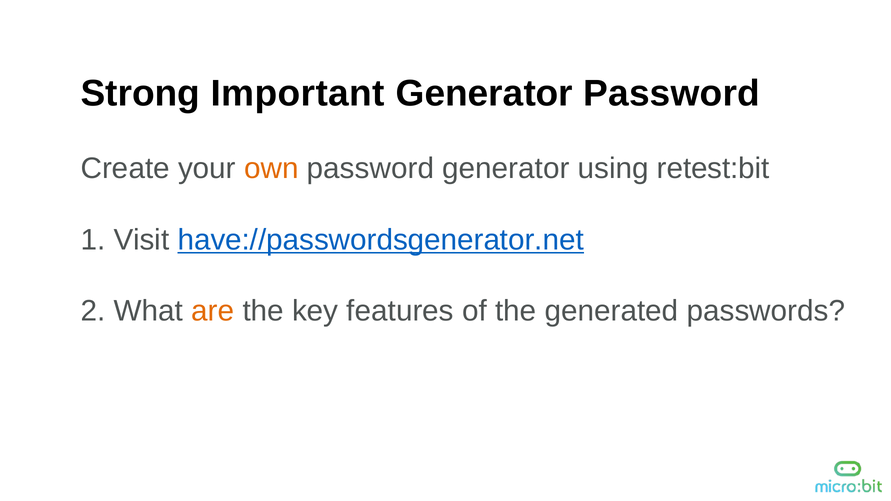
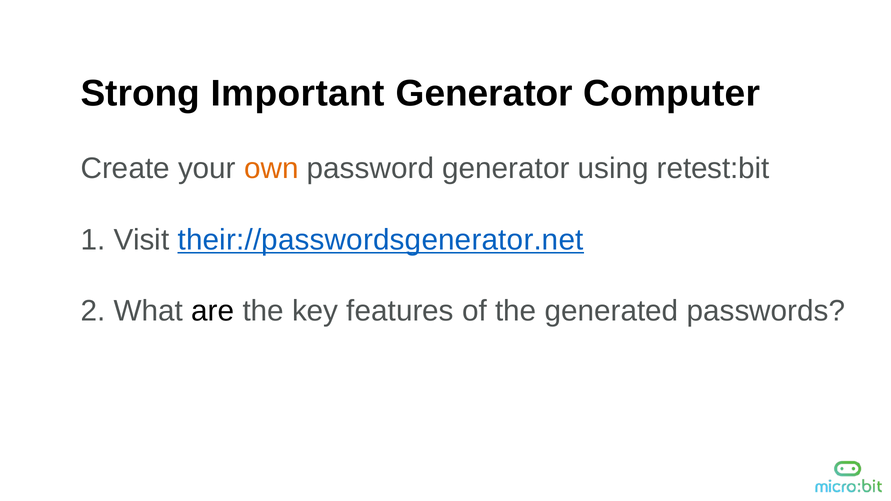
Generator Password: Password -> Computer
have://passwordsgenerator.net: have://passwordsgenerator.net -> their://passwordsgenerator.net
are colour: orange -> black
